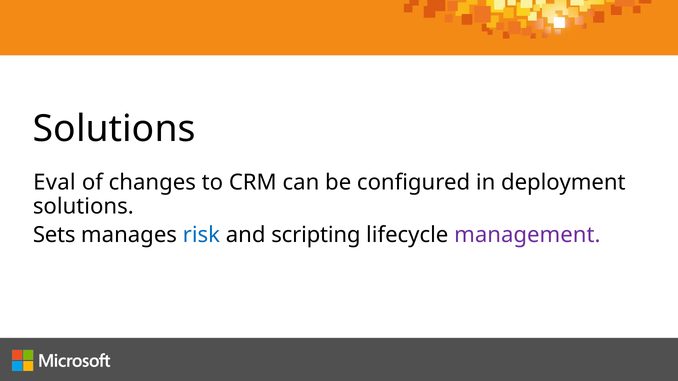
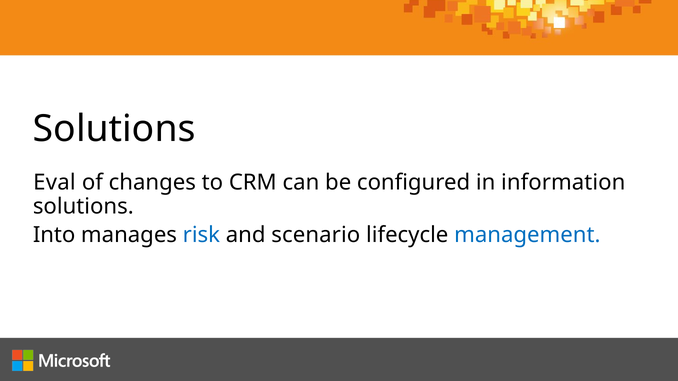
deployment: deployment -> information
Sets: Sets -> Into
scripting: scripting -> scenario
management colour: purple -> blue
